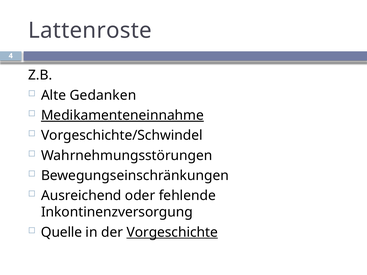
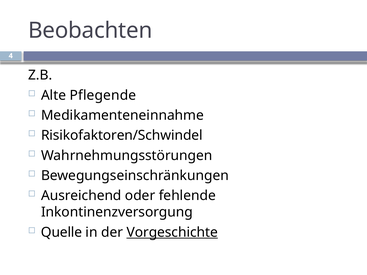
Lattenroste: Lattenroste -> Beobachten
Gedanken: Gedanken -> Pflegende
Medikamenteneinnahme underline: present -> none
Vorgeschichte/Schwindel: Vorgeschichte/Schwindel -> Risikofaktoren/Schwindel
